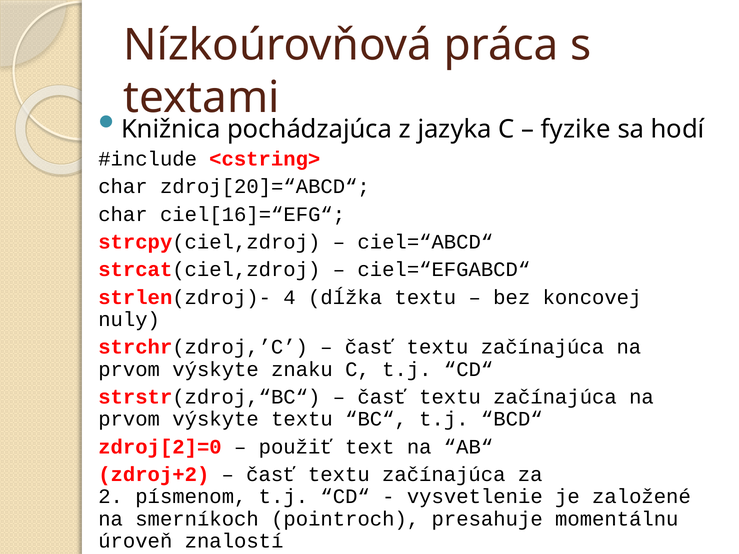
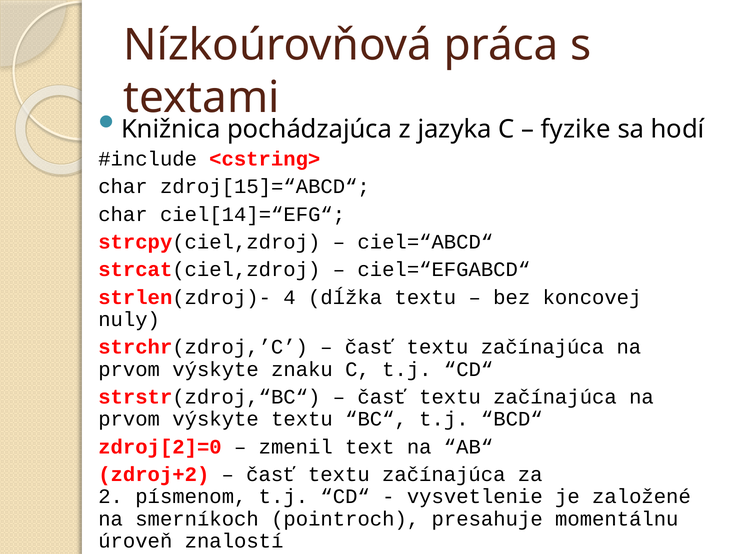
zdroj[20]=“ABCD“: zdroj[20]=“ABCD“ -> zdroj[15]=“ABCD“
ciel[16]=“EFG“: ciel[16]=“EFG“ -> ciel[14]=“EFG“
použiť: použiť -> zmenil
